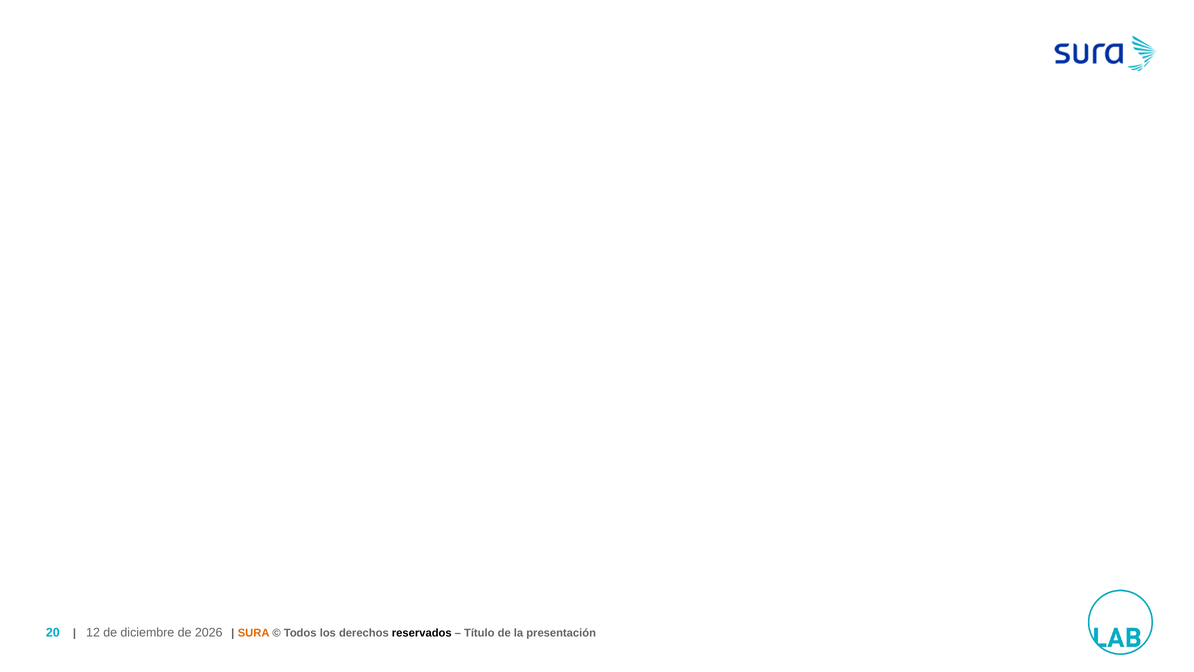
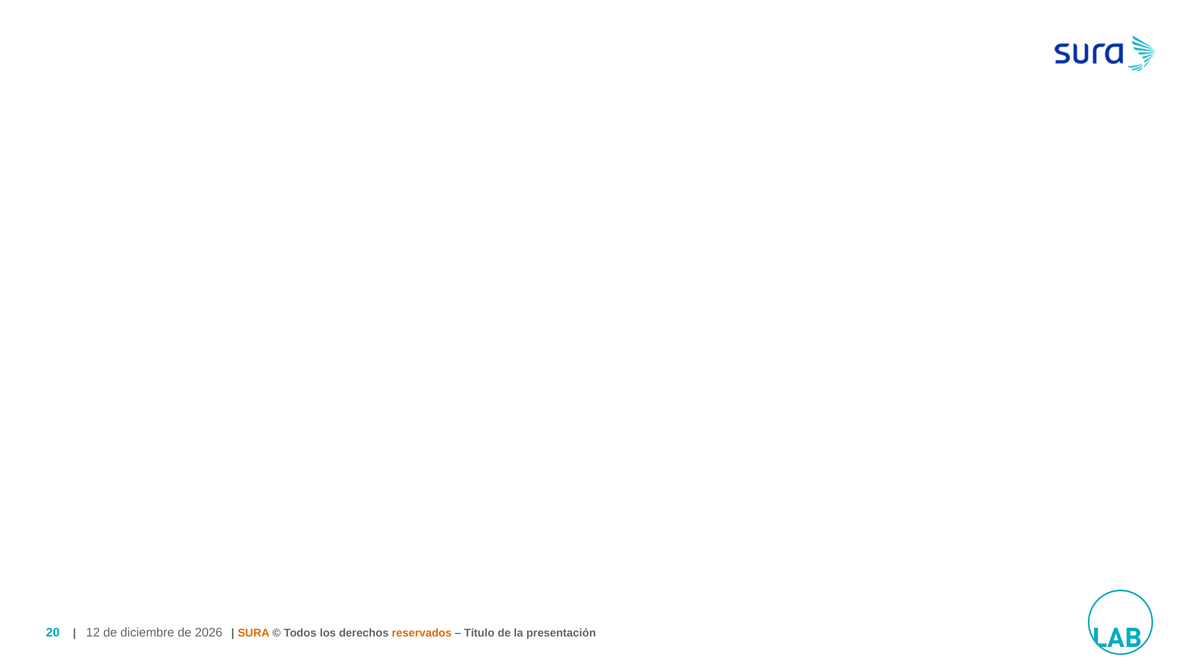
reservados colour: black -> orange
